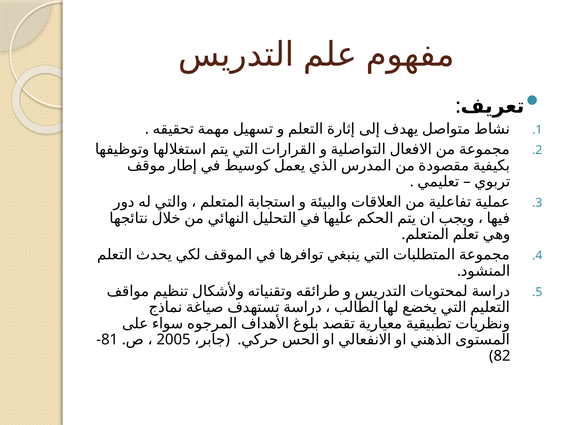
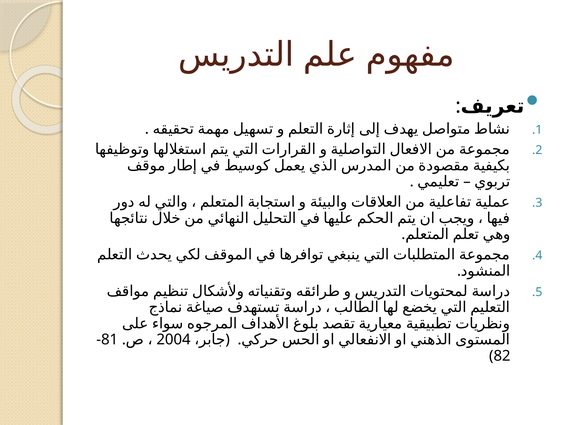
2005: 2005 -> 2004
